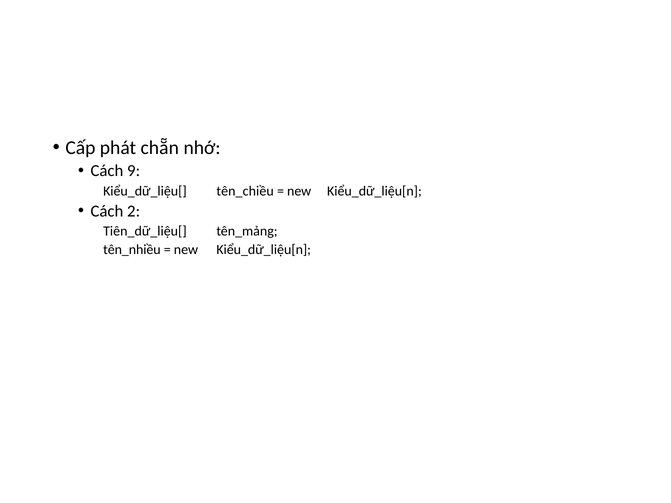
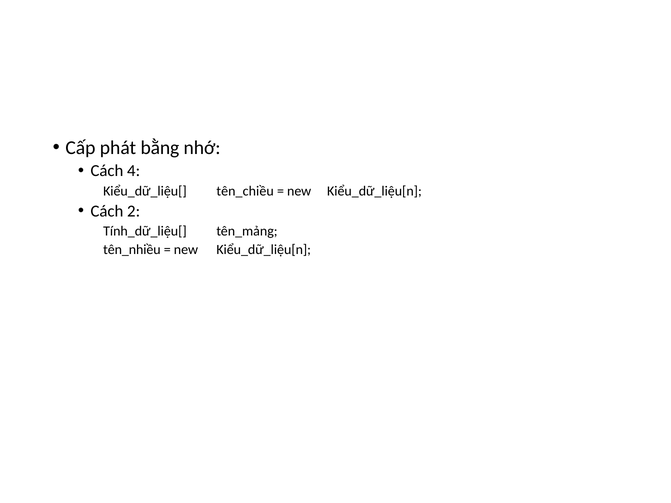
chẵn: chẵn -> bằng
9: 9 -> 4
Tiên_dữ_liệu[: Tiên_dữ_liệu[ -> Tính_dữ_liệu[
